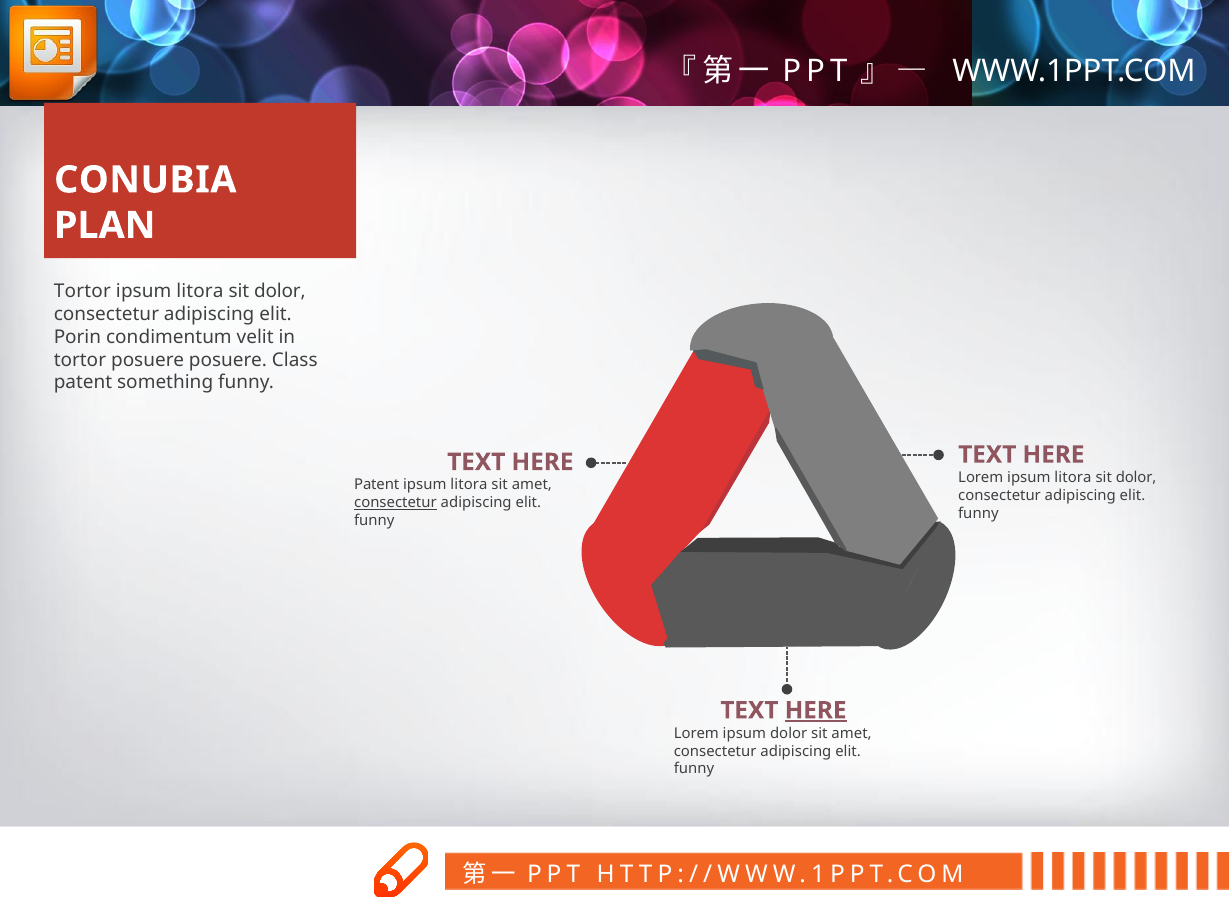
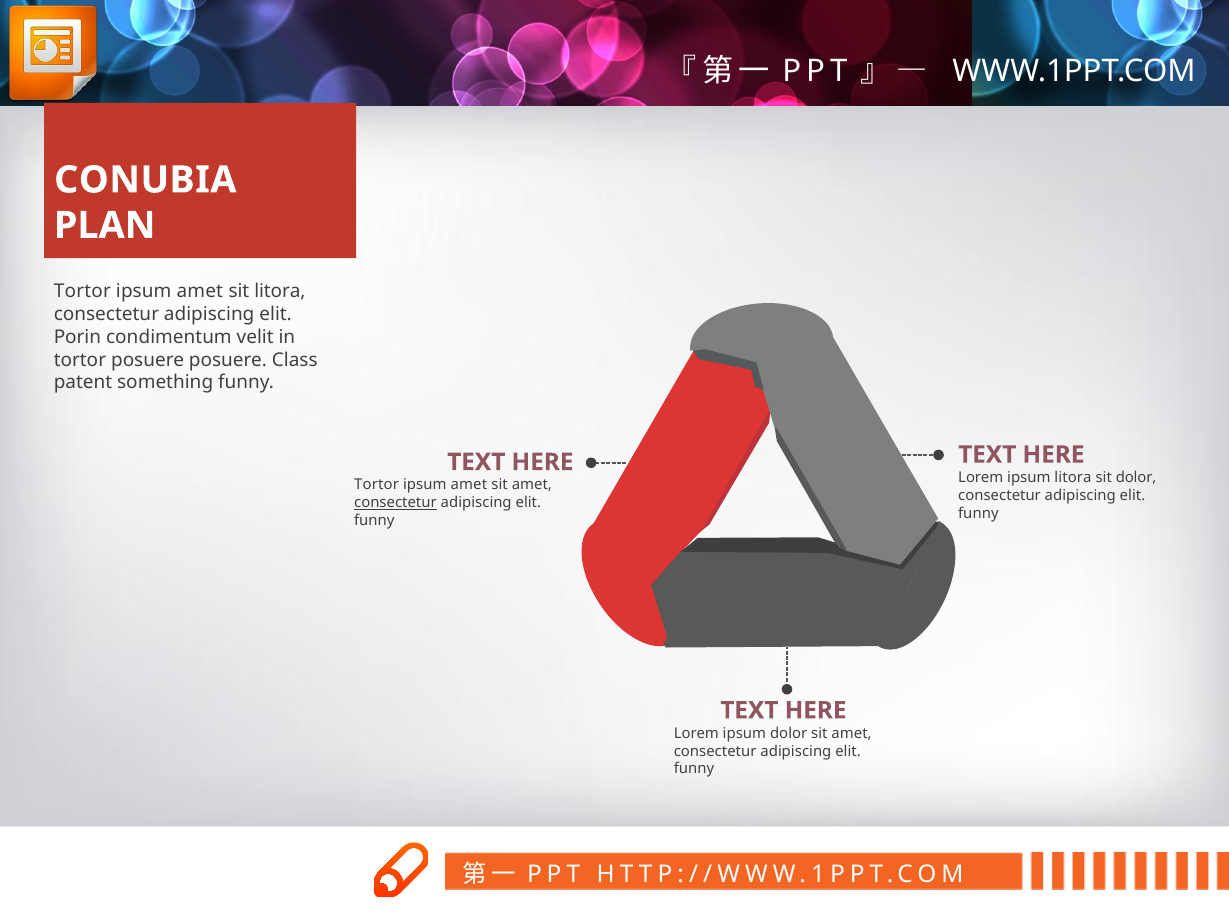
litora at (200, 292): litora -> amet
dolor at (280, 292): dolor -> litora
Patent at (377, 485): Patent -> Tortor
litora at (469, 485): litora -> amet
HERE at (816, 711) underline: present -> none
